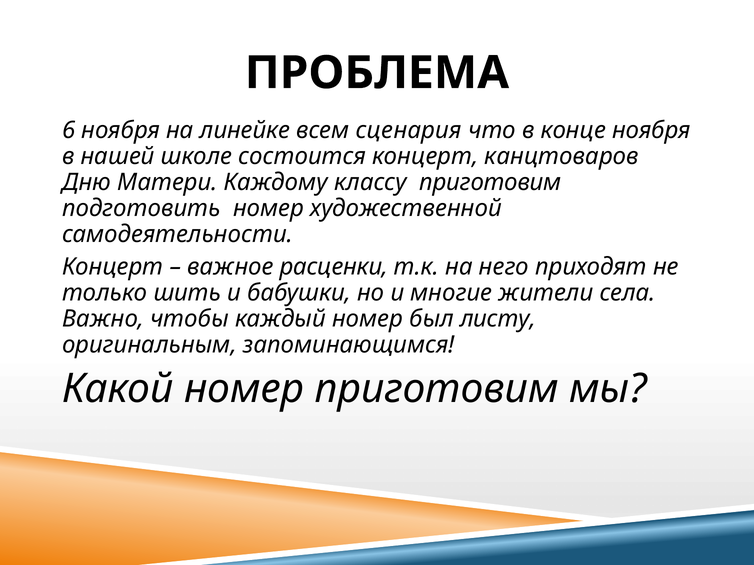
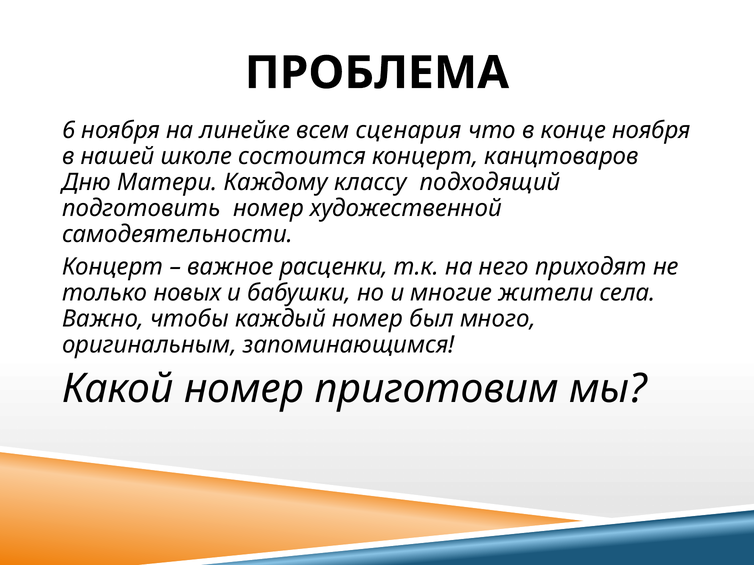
классу приготовим: приготовим -> подходящий
шить: шить -> новых
листу: листу -> много
